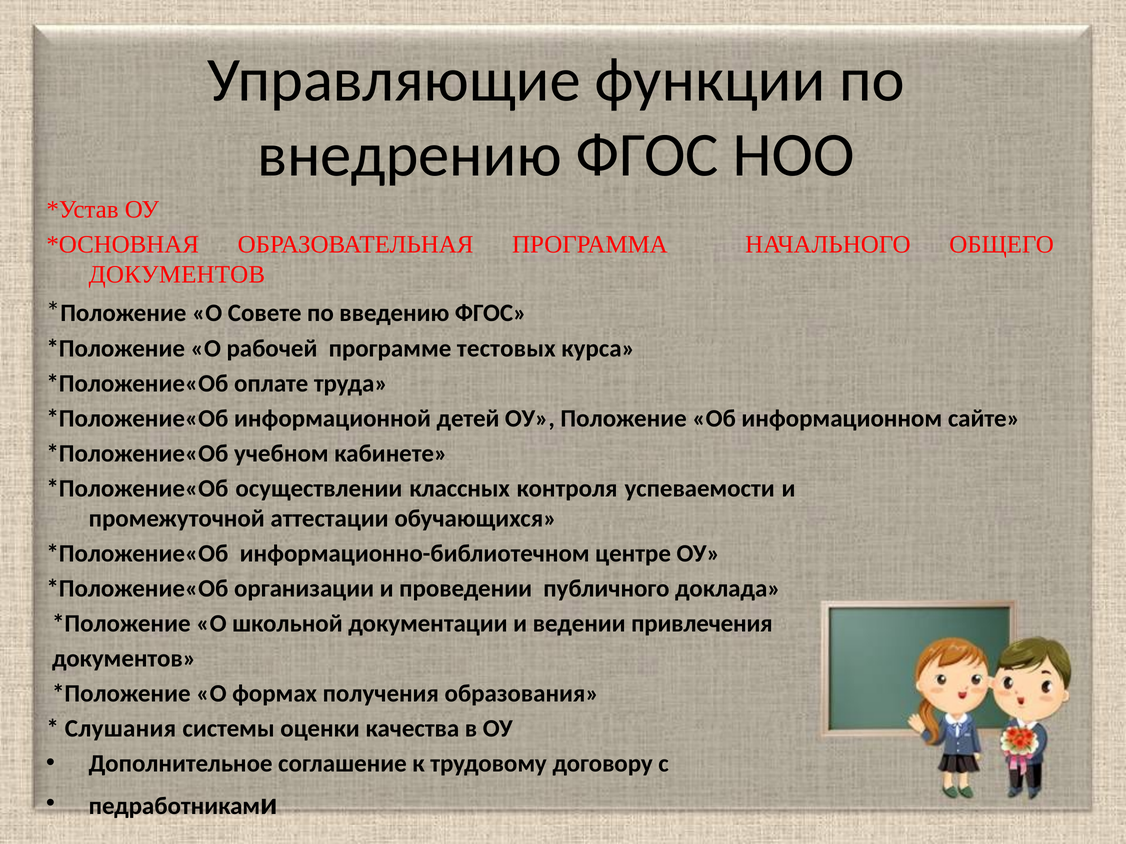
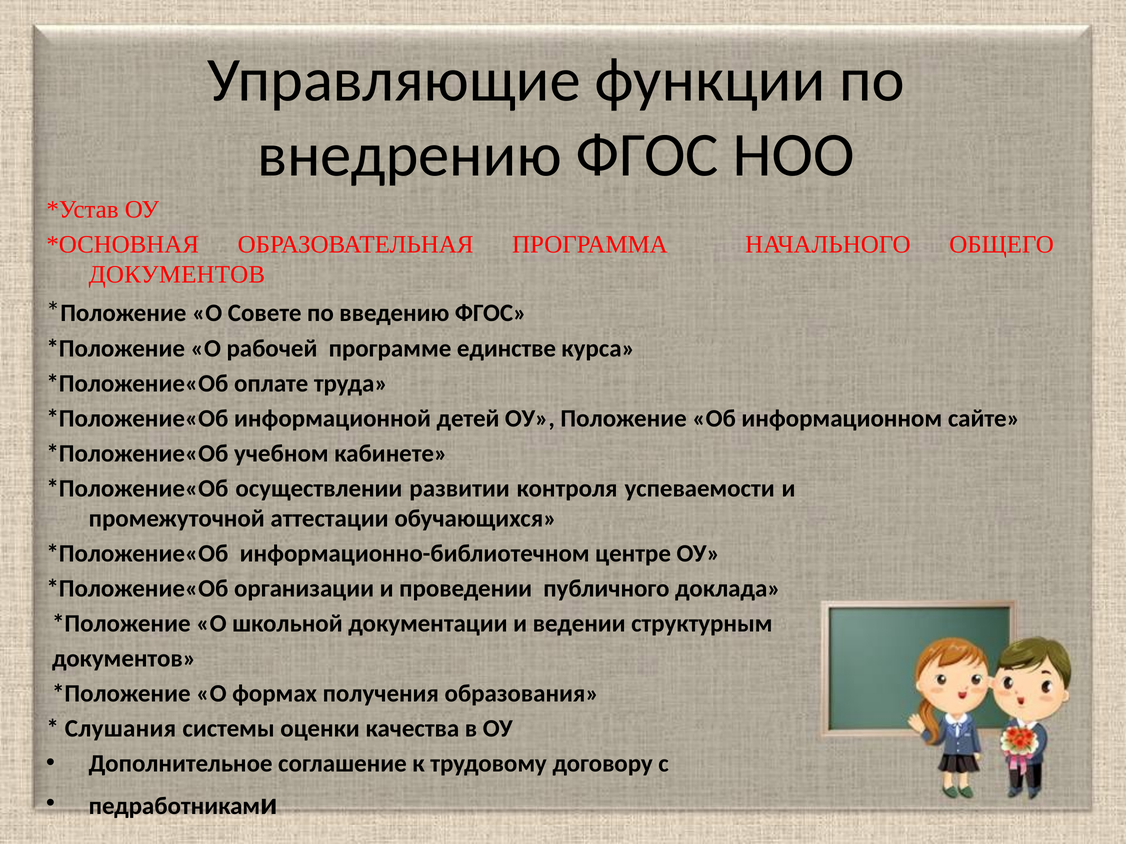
тестовых: тестовых -> единстве
классных: классных -> развитии
привлечения: привлечения -> структурным
